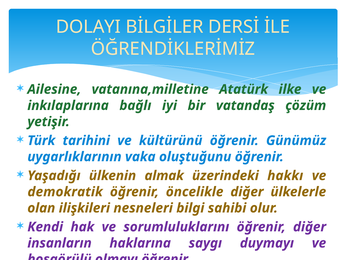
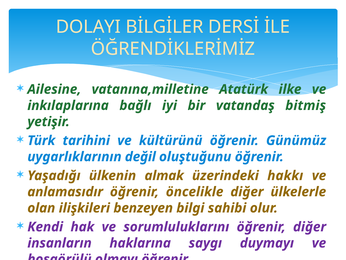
çözüm: çözüm -> bitmiş
vaka: vaka -> değil
demokratik: demokratik -> anlamasıdır
nesneleri: nesneleri -> benzeyen
